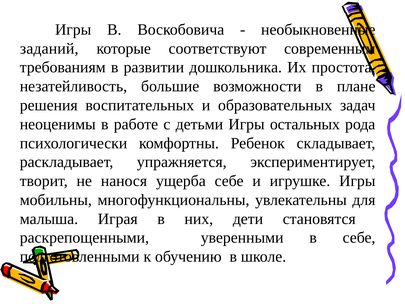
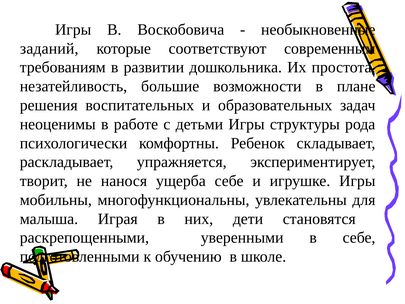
остальных: остальных -> структуры
